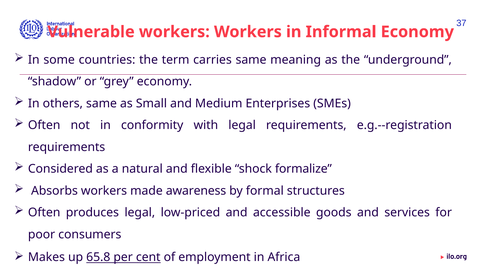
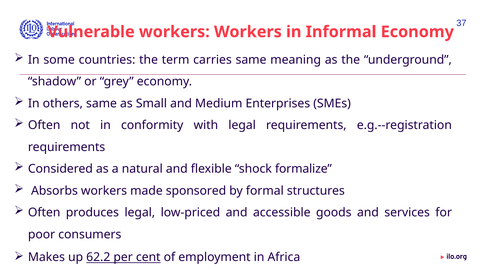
awareness: awareness -> sponsored
65.8: 65.8 -> 62.2
